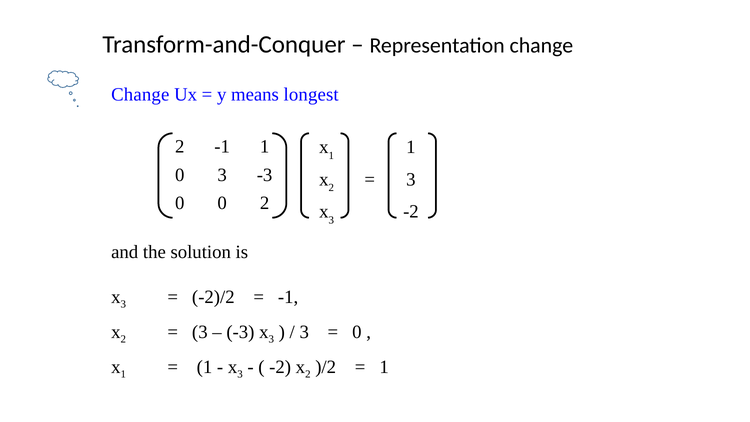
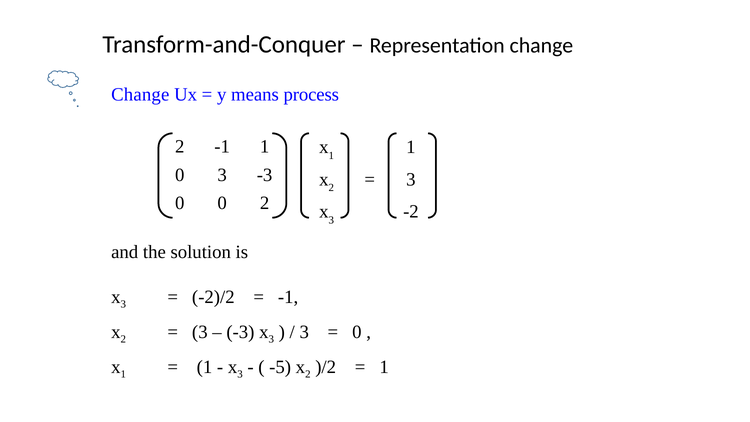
longest: longest -> process
-2 at (280, 367): -2 -> -5
